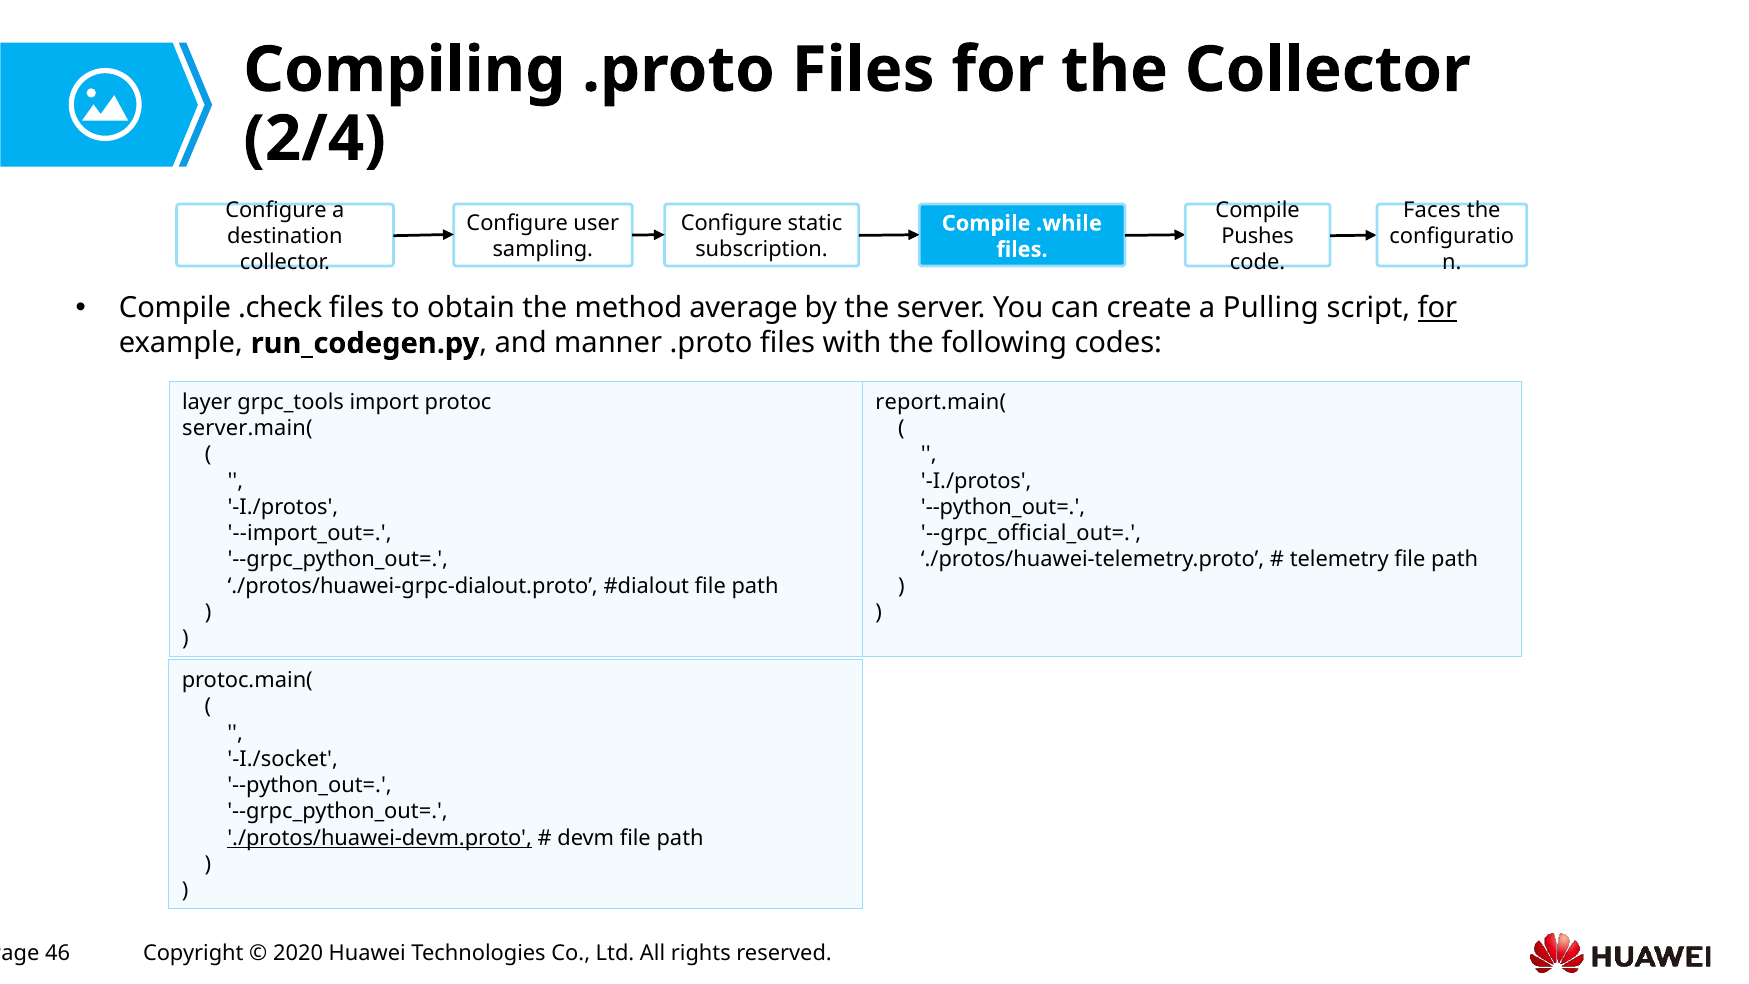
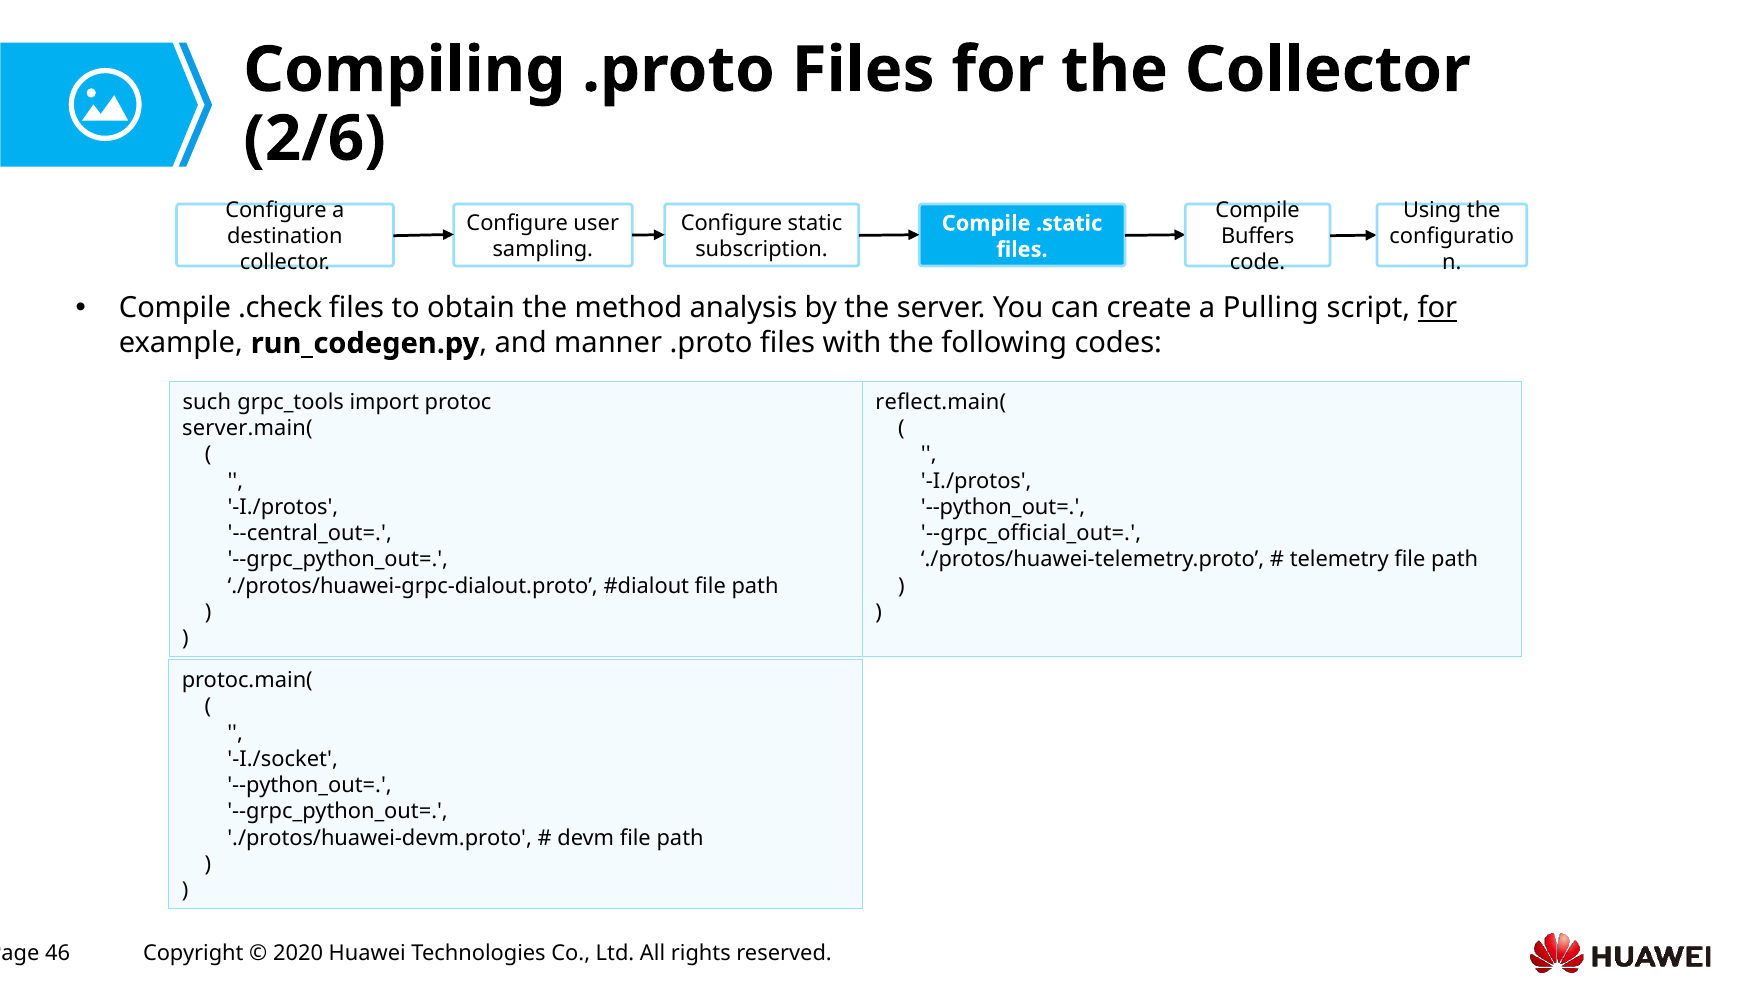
2/4: 2/4 -> 2/6
Faces: Faces -> Using
.while: .while -> .static
Pushes: Pushes -> Buffers
average: average -> analysis
layer: layer -> such
report.main(: report.main( -> reflect.main(
--import_out=: --import_out= -> --central_out=
./protos/huawei-devm.proto underline: present -> none
